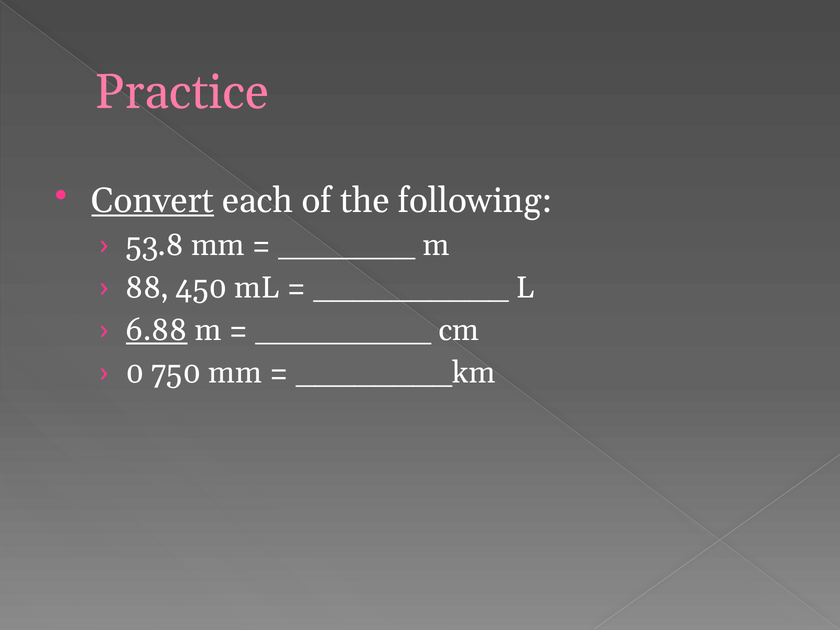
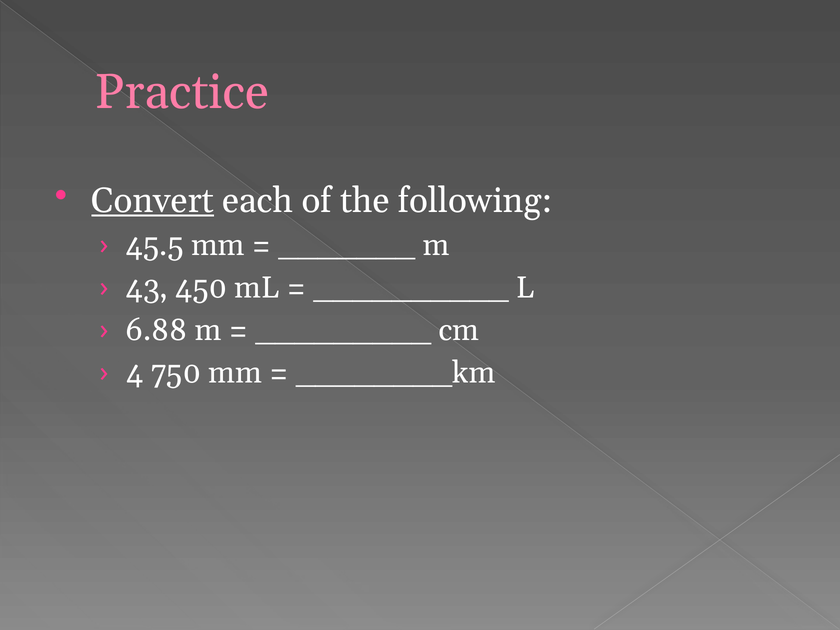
53.8: 53.8 -> 45.5
88: 88 -> 43
6.88 underline: present -> none
0: 0 -> 4
